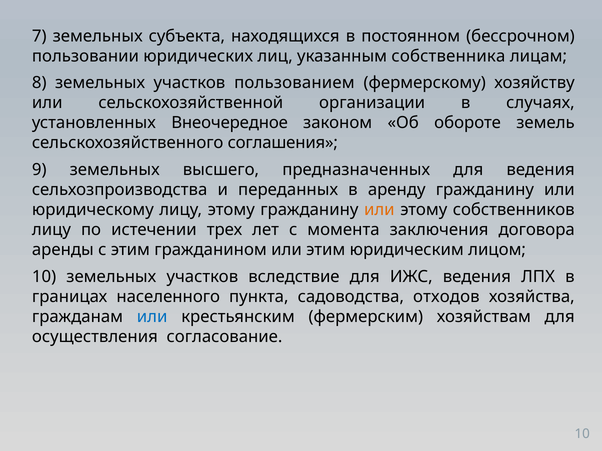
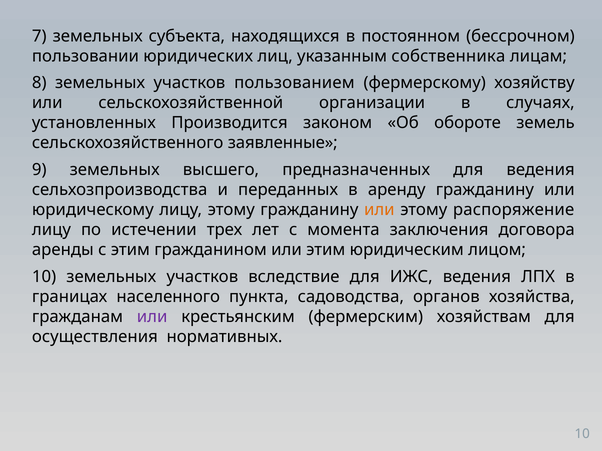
Внеочередное: Внеочередное -> Производится
соглашения: соглашения -> заявленные
собственников: собственников -> распоряжение
отходов: отходов -> органов
или at (152, 317) colour: blue -> purple
согласование: согласование -> нормативных
